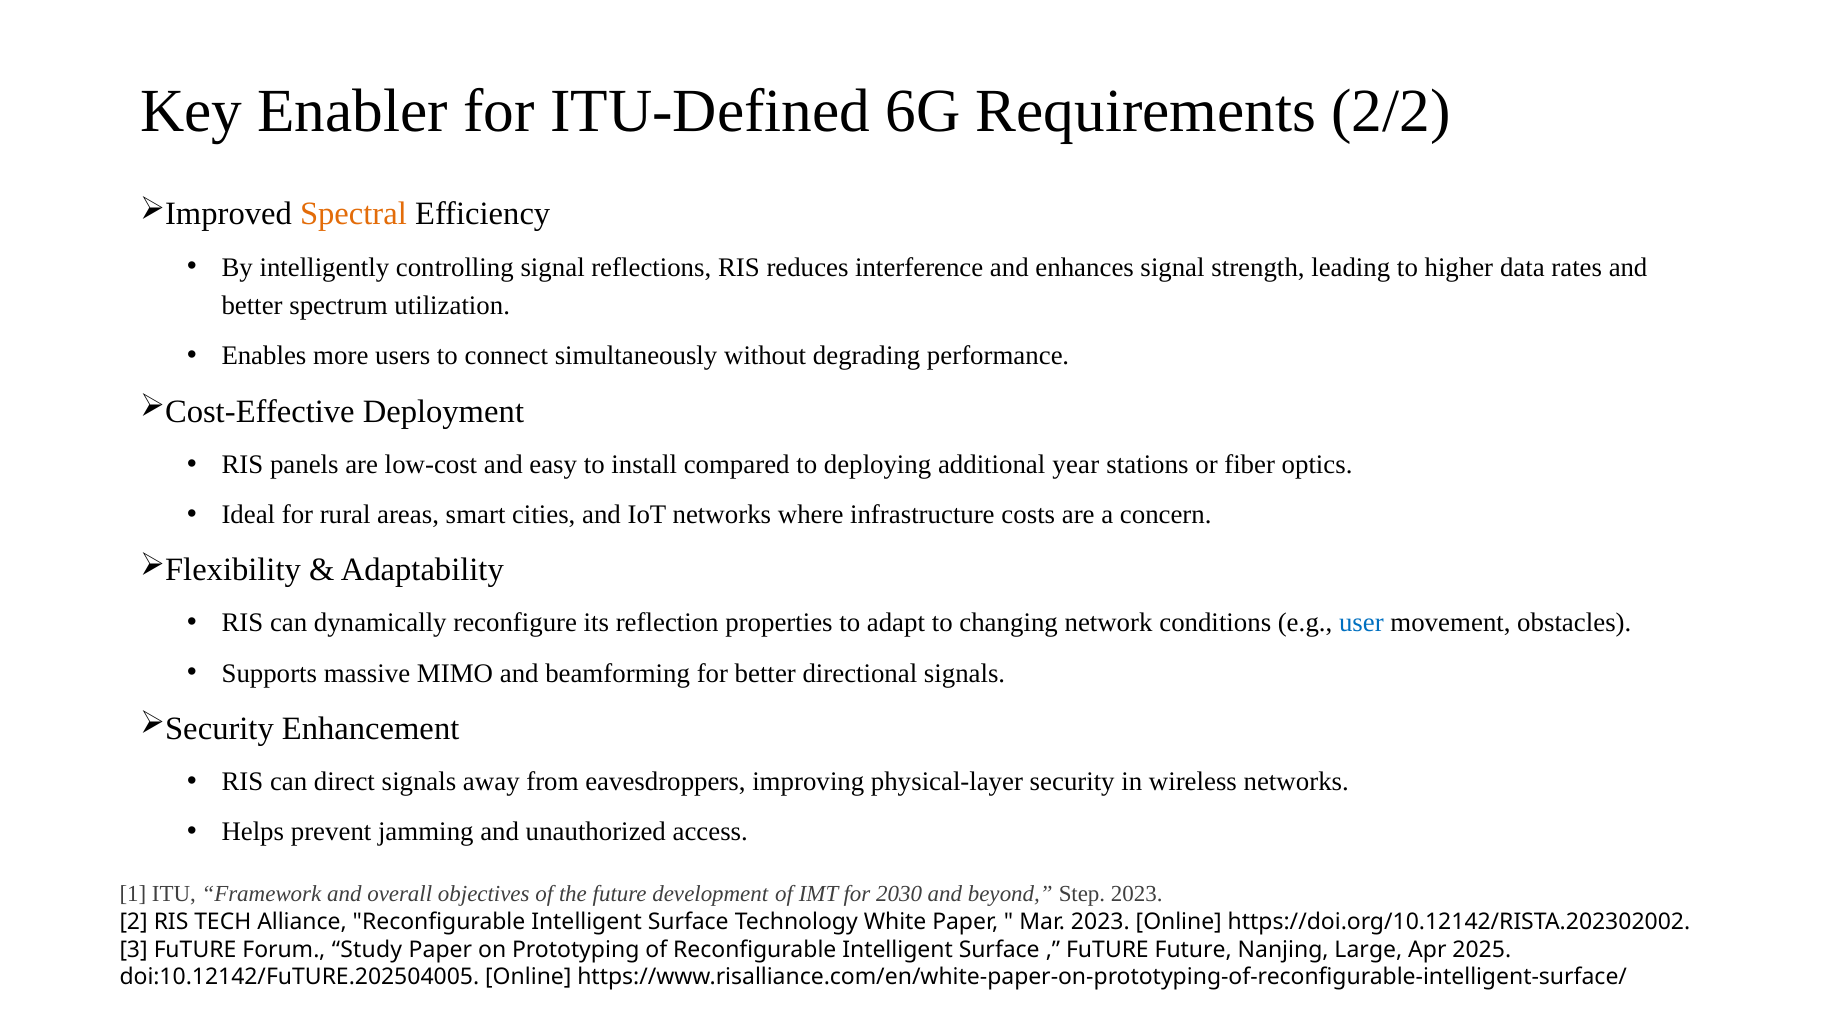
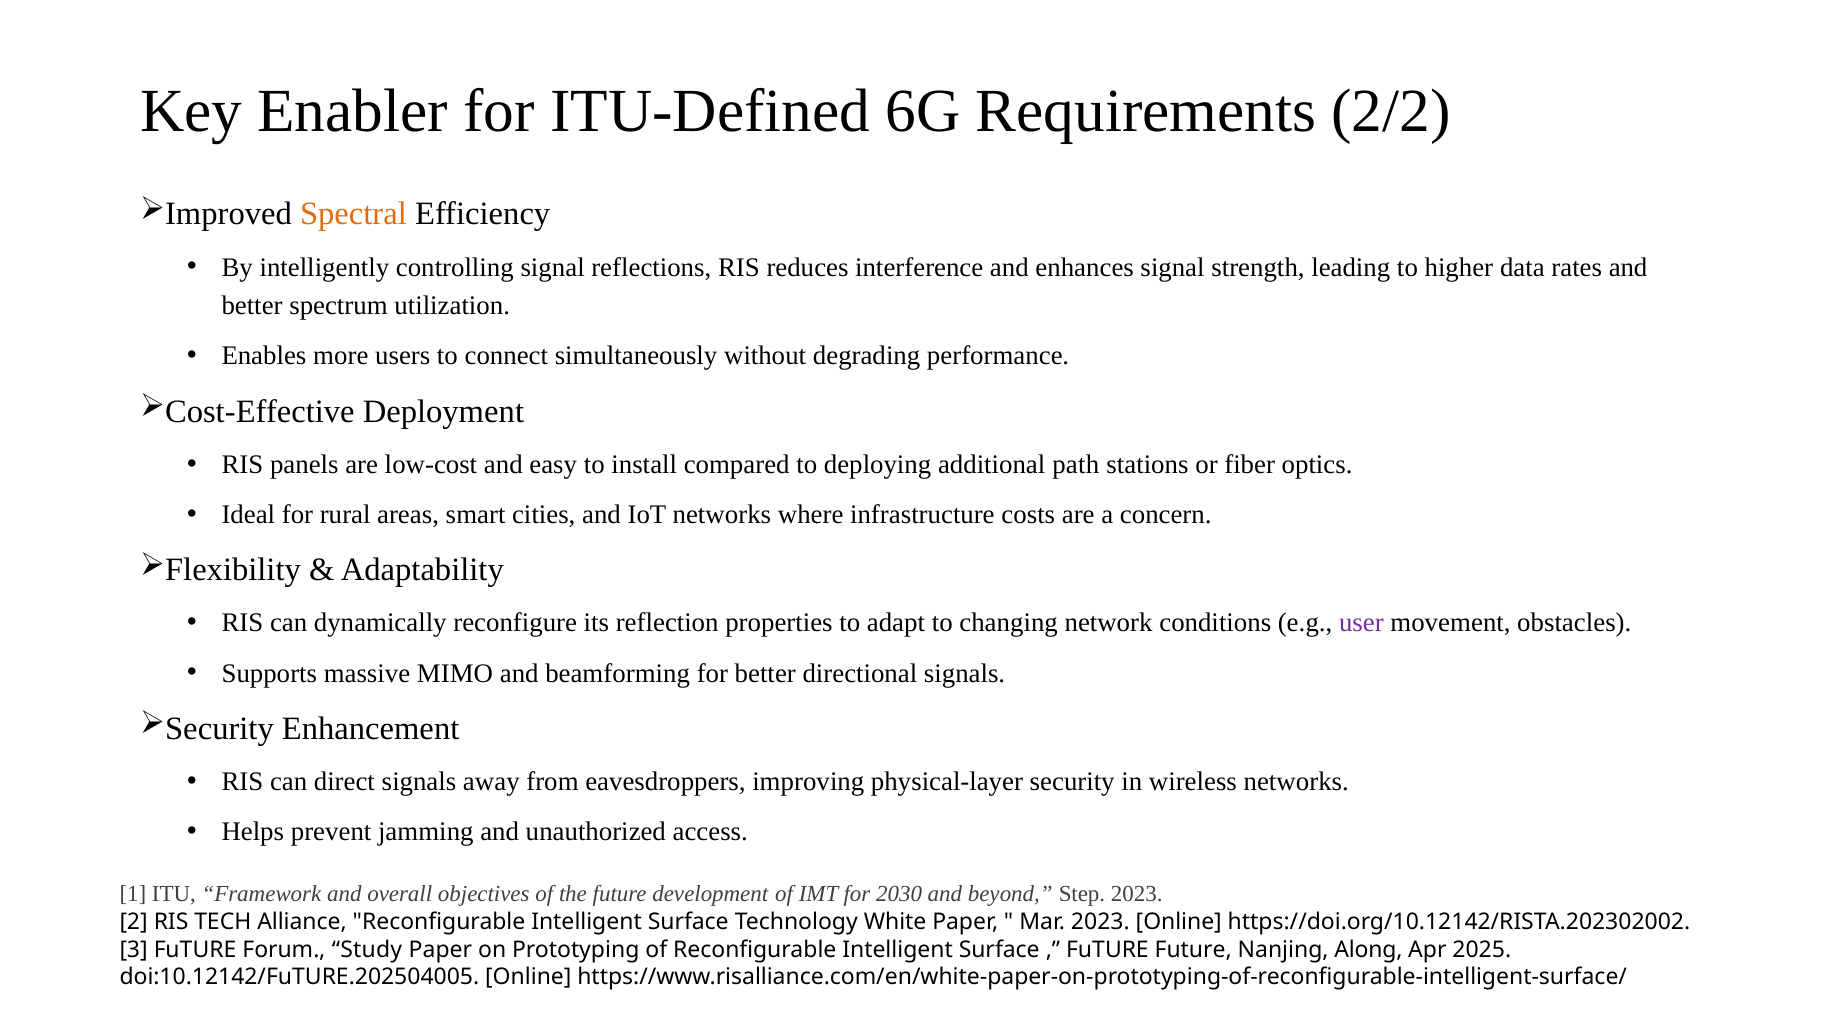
year: year -> path
user colour: blue -> purple
Large: Large -> Along
